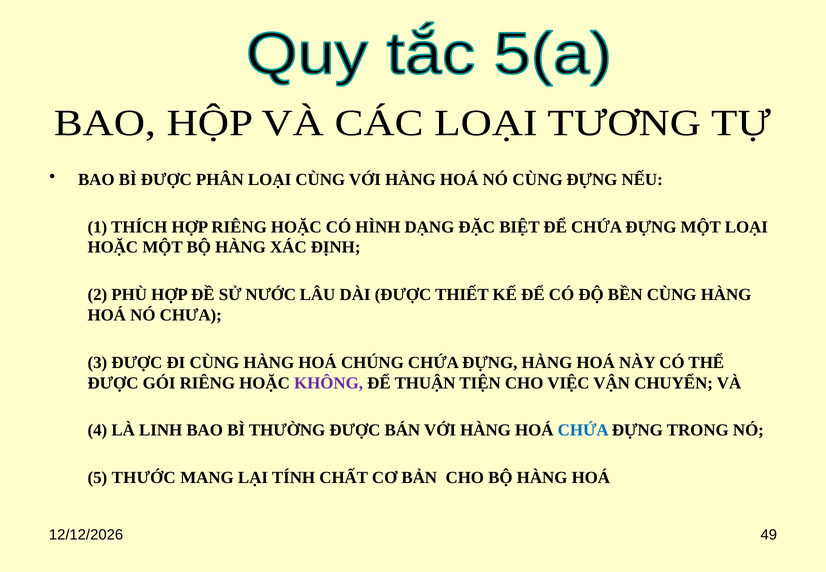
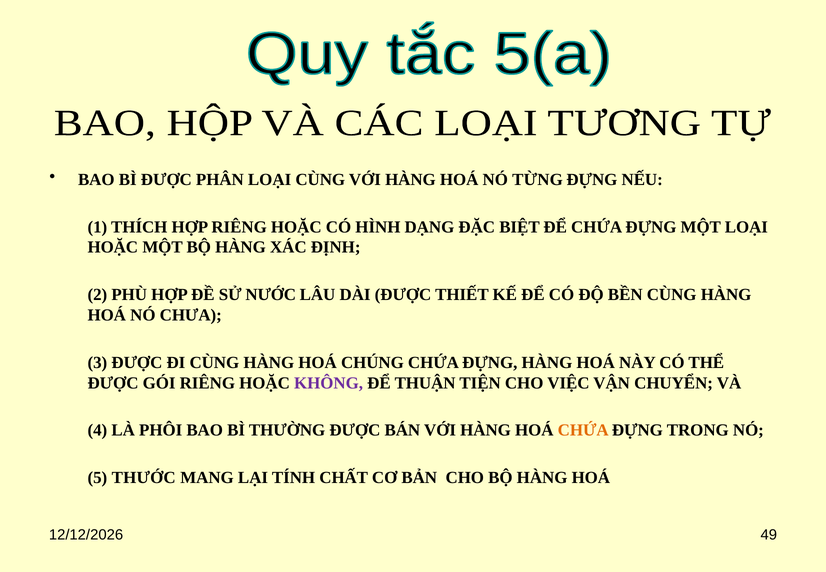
NÓ CÙNG: CÙNG -> TỪNG
LINH: LINH -> PHÔI
CHỨA at (583, 430) colour: blue -> orange
